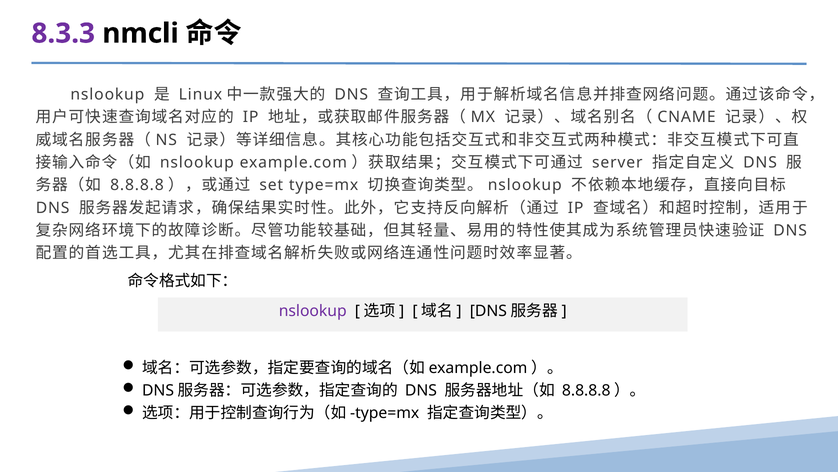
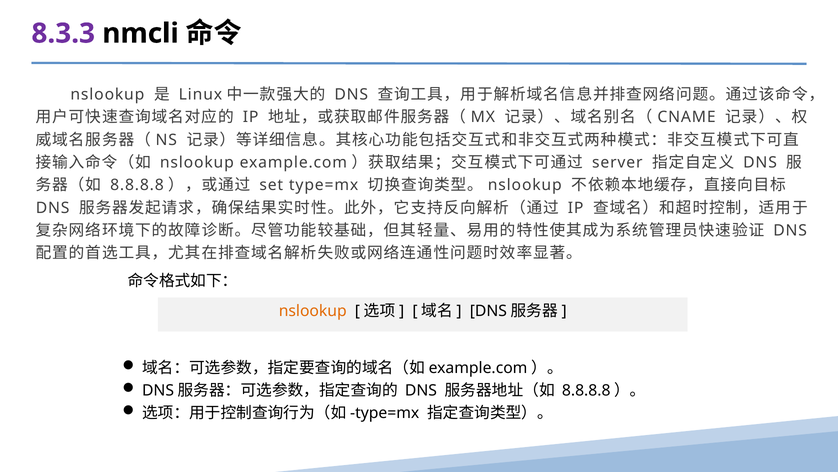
nslookup at (313, 311) colour: purple -> orange
